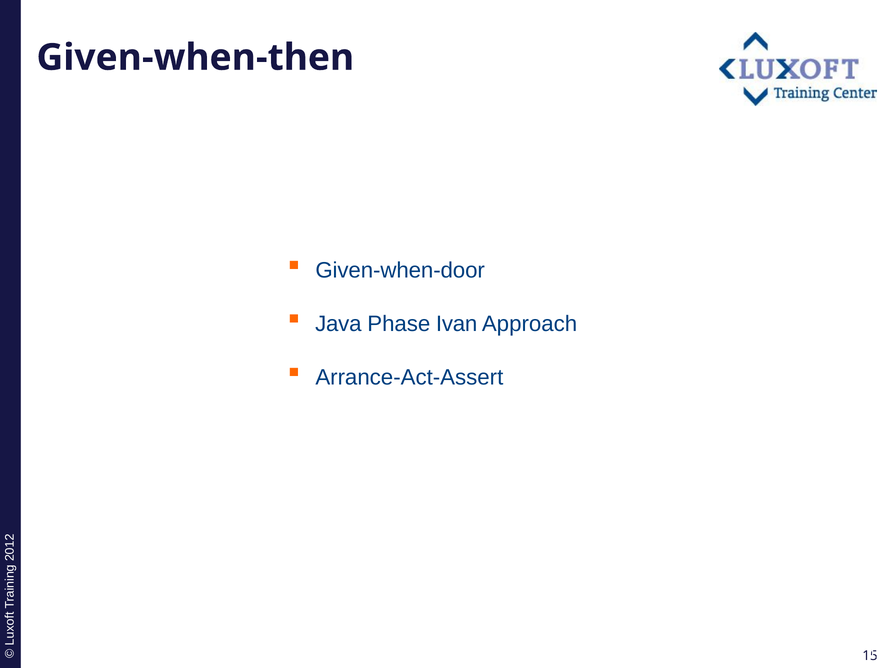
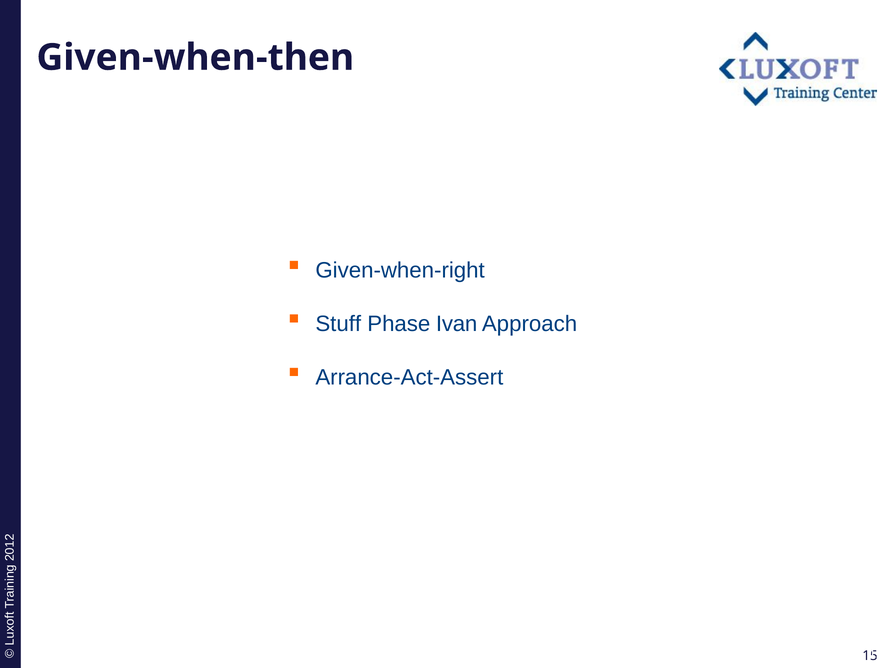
Given-when-door: Given-when-door -> Given-when-right
Java: Java -> Stuff
